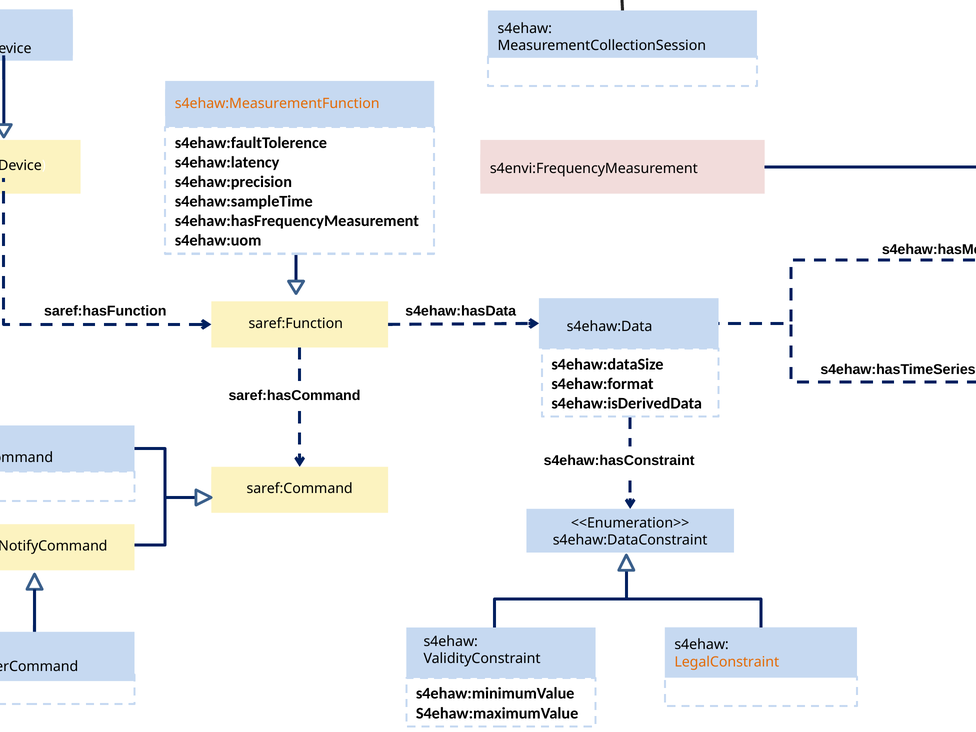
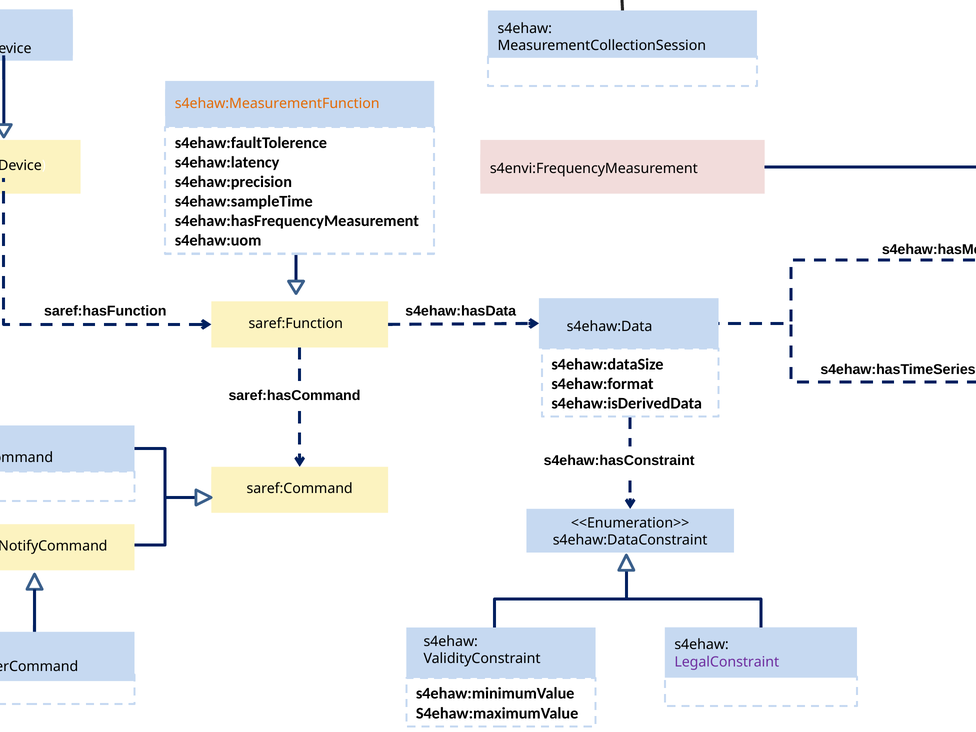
LegalConstraint colour: orange -> purple
